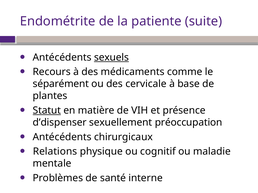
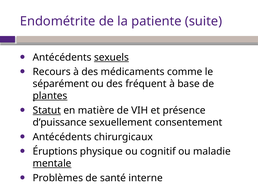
cervicale: cervicale -> fréquent
plantes underline: none -> present
d’dispenser: d’dispenser -> d’puissance
préoccupation: préoccupation -> consentement
Relations: Relations -> Éruptions
mentale underline: none -> present
